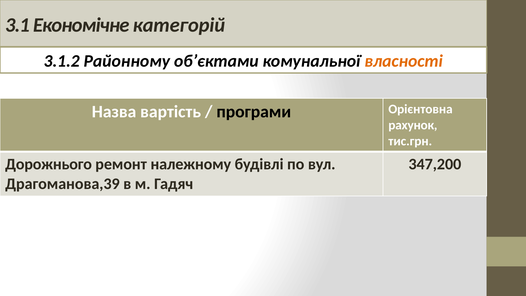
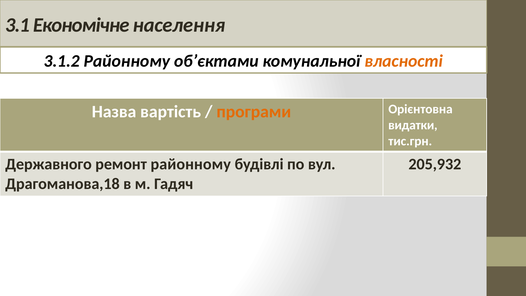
категорій: категорій -> населення
програми colour: black -> orange
рахунок: рахунок -> видатки
Дорожнього: Дорожнього -> Державного
ремонт належному: належному -> районному
347,200: 347,200 -> 205,932
Драгоманова,39: Драгоманова,39 -> Драгоманова,18
